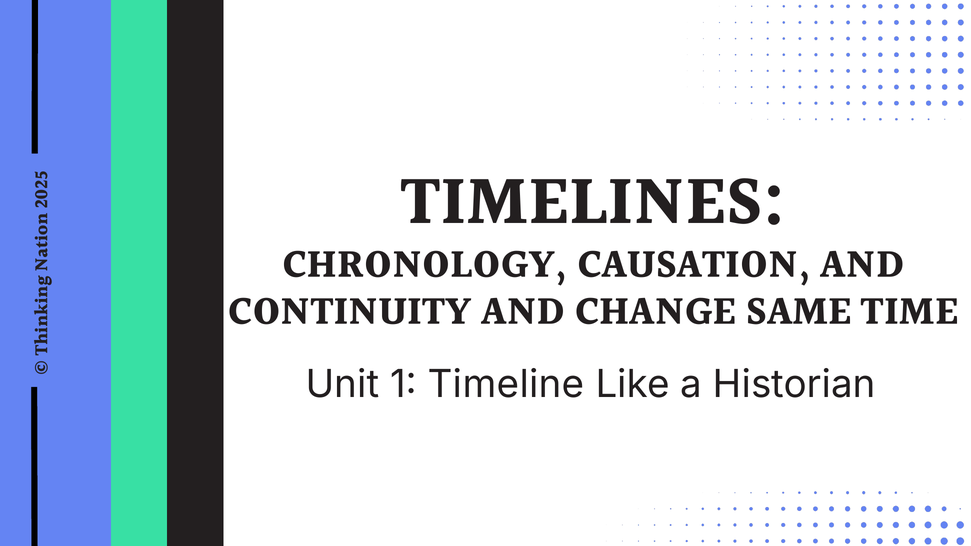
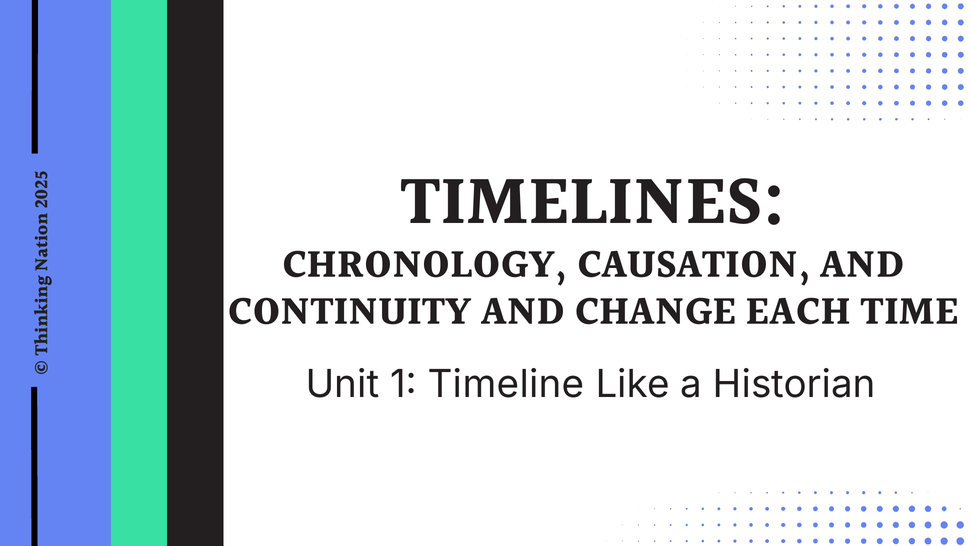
SAME: SAME -> EACH
